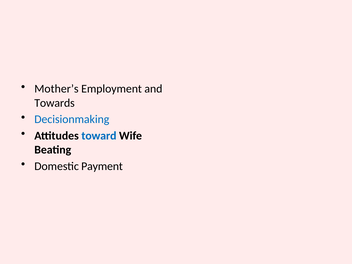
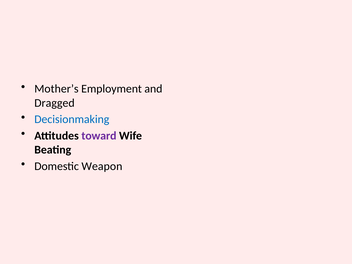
Towards: Towards -> Dragged
toward colour: blue -> purple
Payment: Payment -> Weapon
